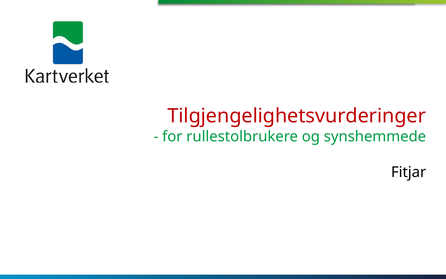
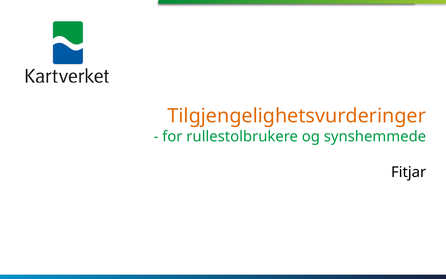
Tilgjengelighetsvurderinger colour: red -> orange
